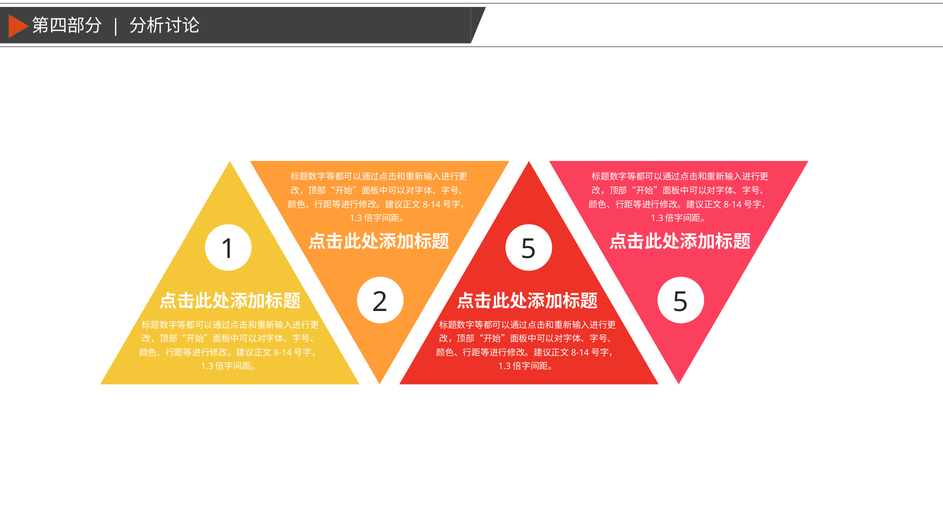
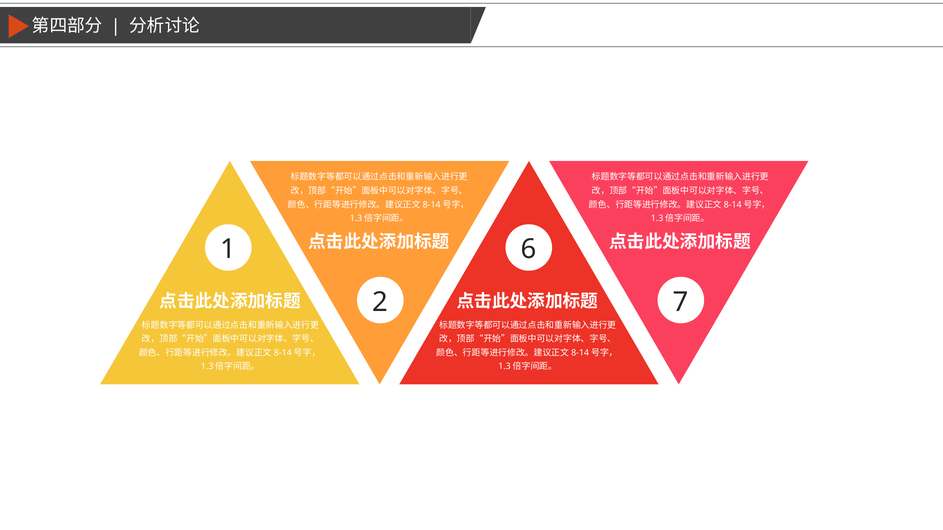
1 5: 5 -> 6
2 5: 5 -> 7
